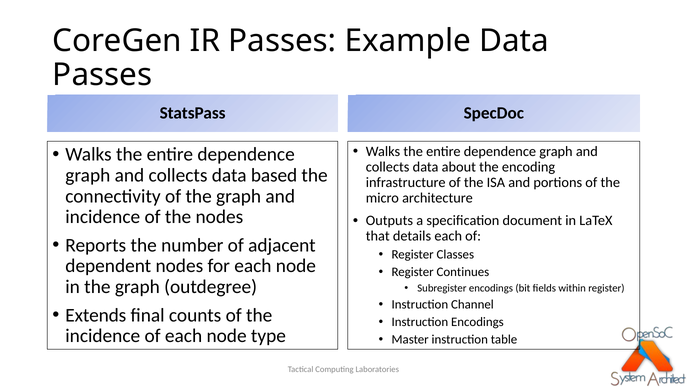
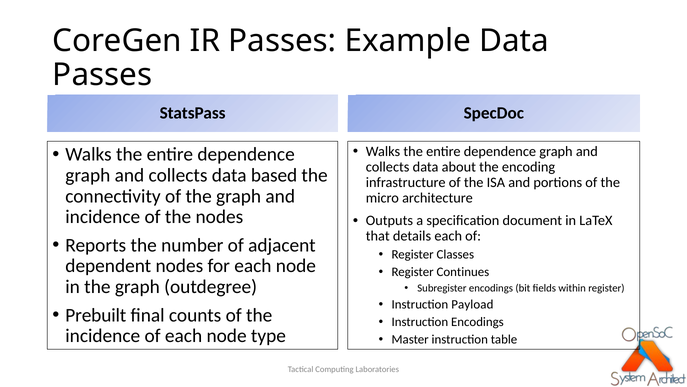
Channel: Channel -> Payload
Extends: Extends -> Prebuilt
